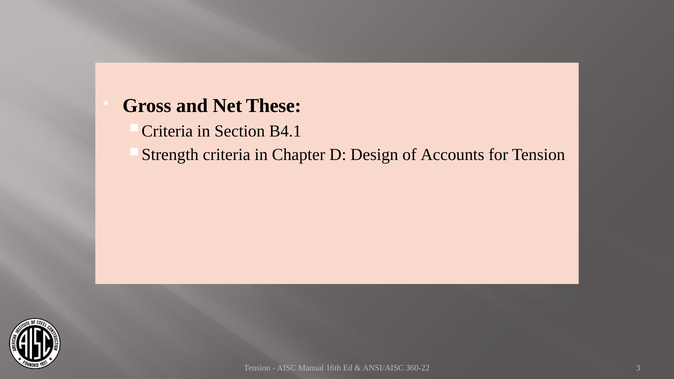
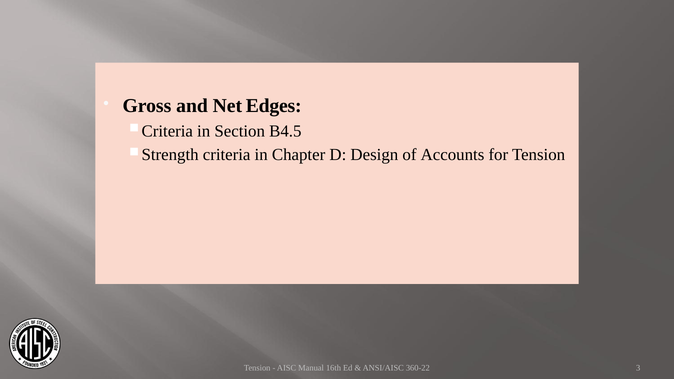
These: These -> Edges
B4.1: B4.1 -> B4.5
